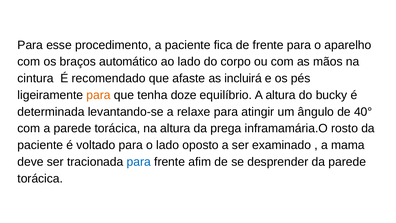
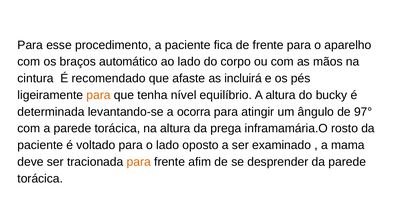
doze: doze -> nível
relaxe: relaxe -> ocorra
40°: 40° -> 97°
para at (139, 162) colour: blue -> orange
